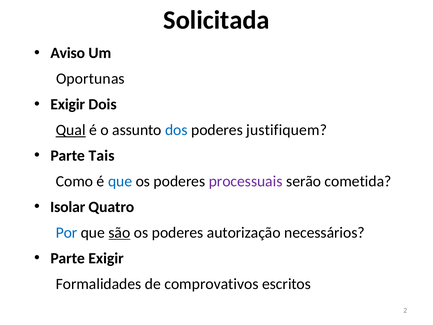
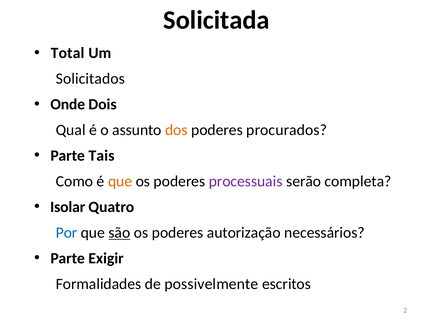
Aviso: Aviso -> Total
Oportunas: Oportunas -> Solicitados
Exigir at (68, 104): Exigir -> Onde
Qual underline: present -> none
dos colour: blue -> orange
justifiquem: justifiquem -> procurados
que at (120, 181) colour: blue -> orange
cometida: cometida -> completa
comprovativos: comprovativos -> possivelmente
